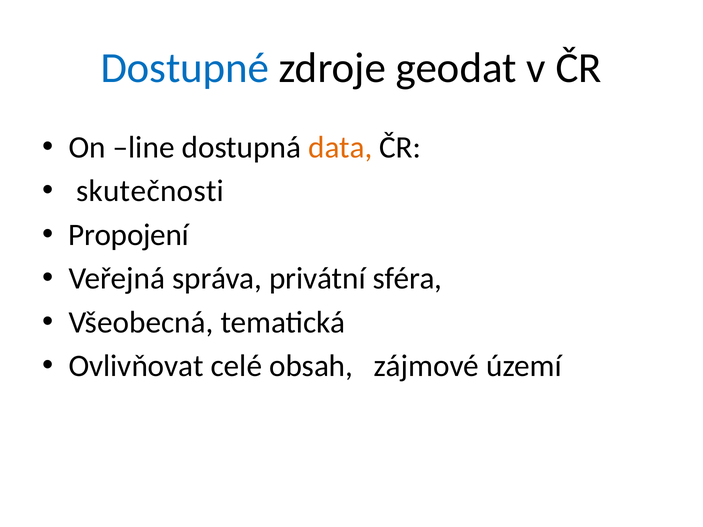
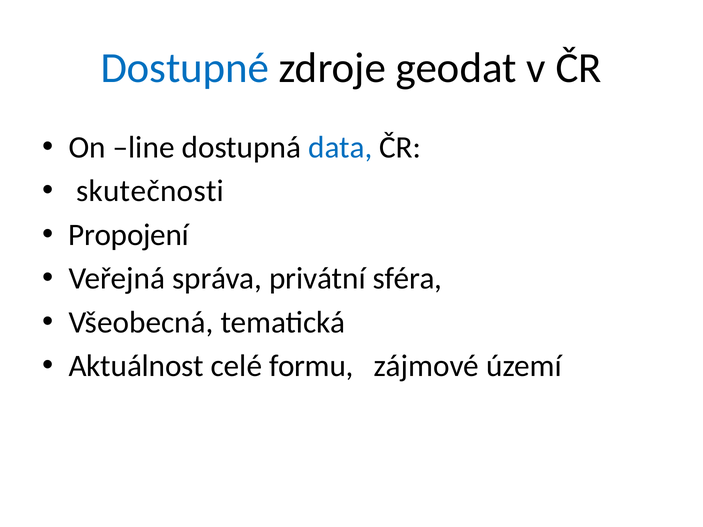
data colour: orange -> blue
Ovlivňovat: Ovlivňovat -> Aktuálnost
obsah: obsah -> formu
